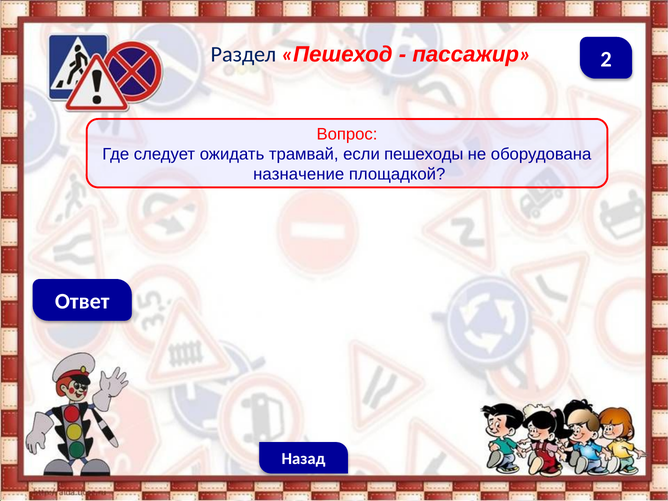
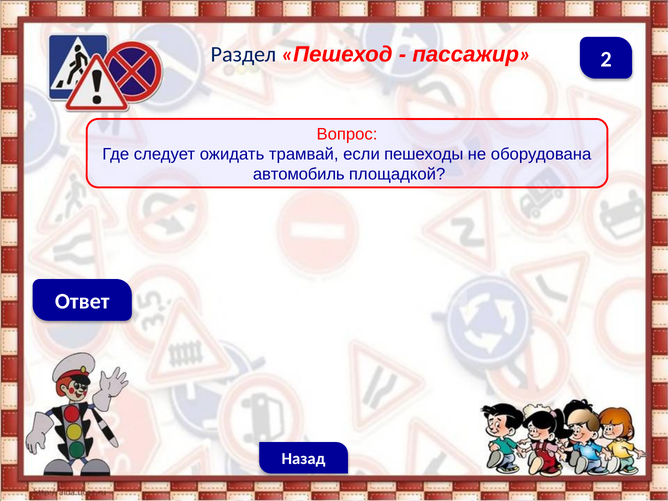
назначение: назначение -> автомобиль
